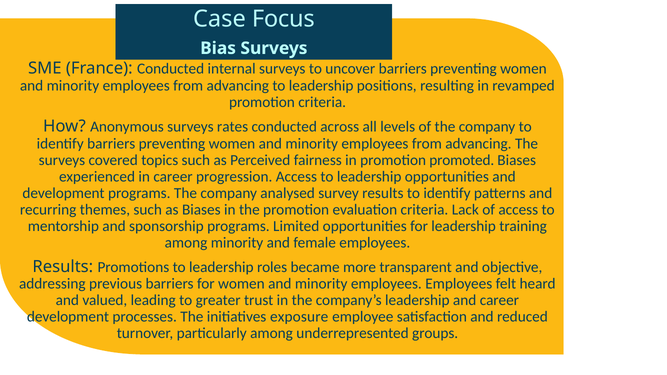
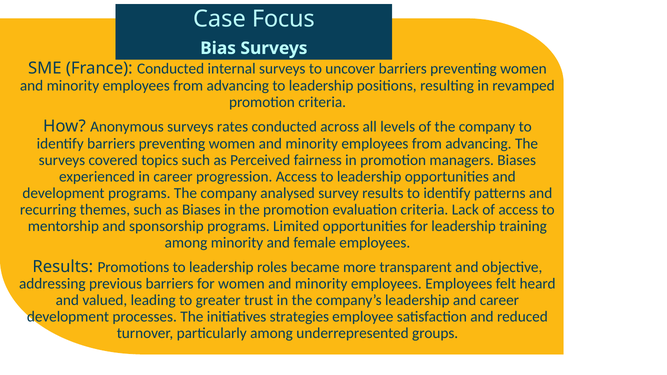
promoted: promoted -> managers
exposure: exposure -> strategies
